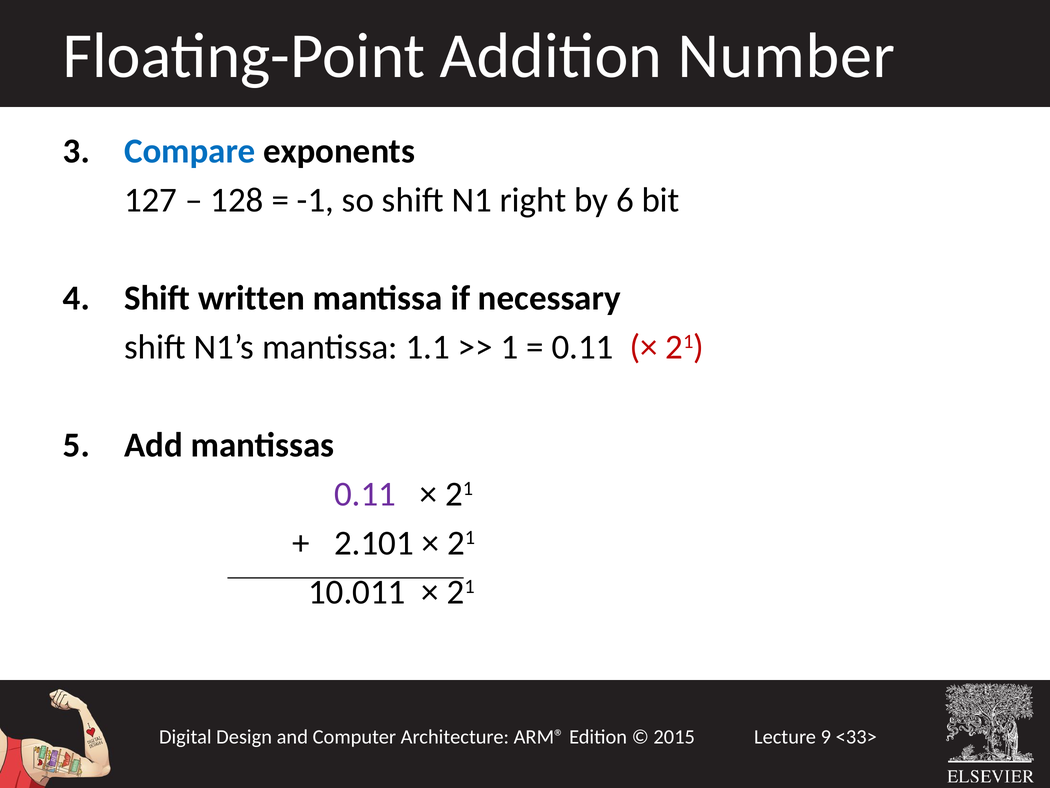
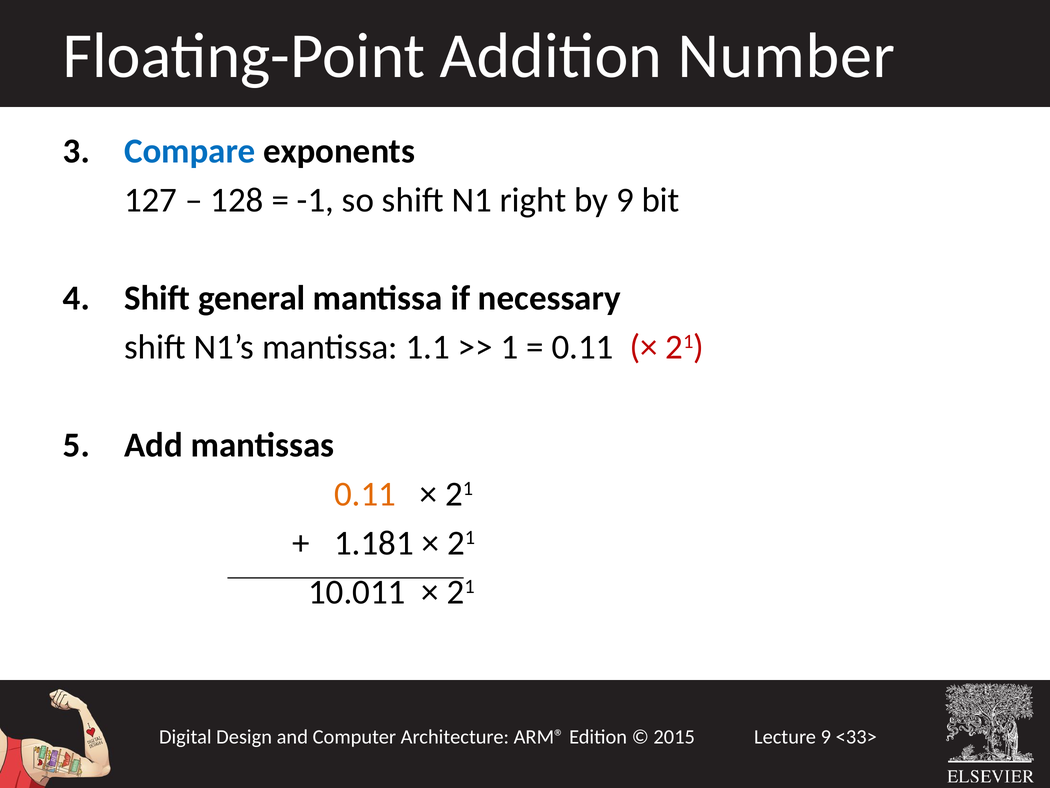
by 6: 6 -> 9
written: written -> general
0.11 at (365, 494) colour: purple -> orange
2.101: 2.101 -> 1.181
